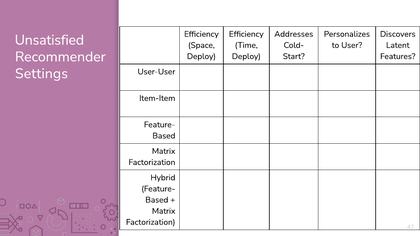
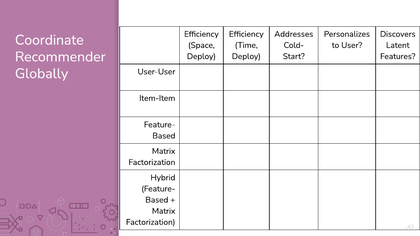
Unsatisfied: Unsatisfied -> Coordinate
Settings: Settings -> Globally
